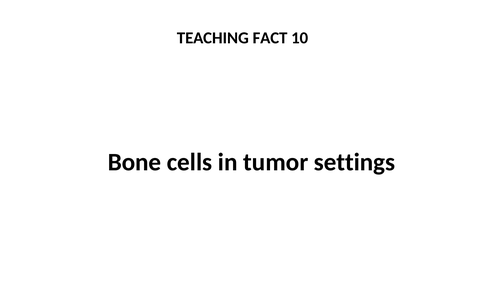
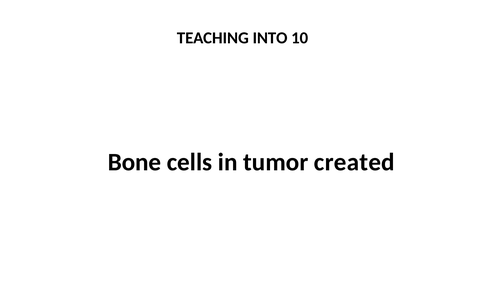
FACT: FACT -> INTO
settings: settings -> created
